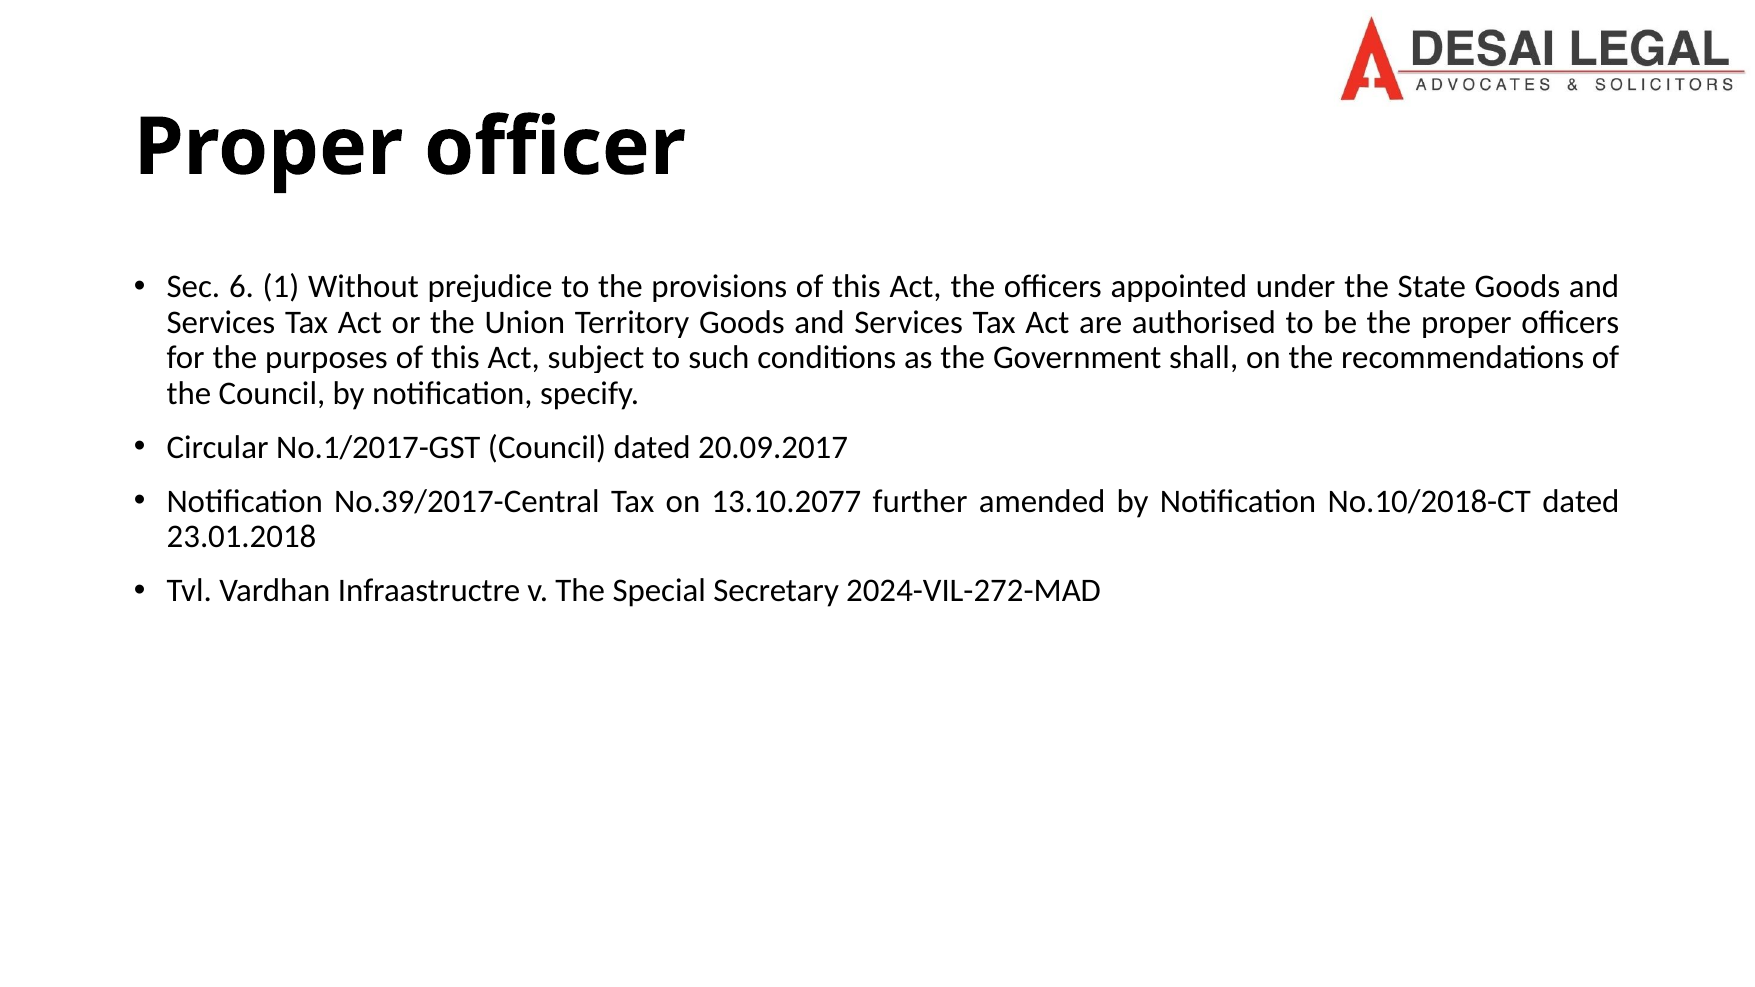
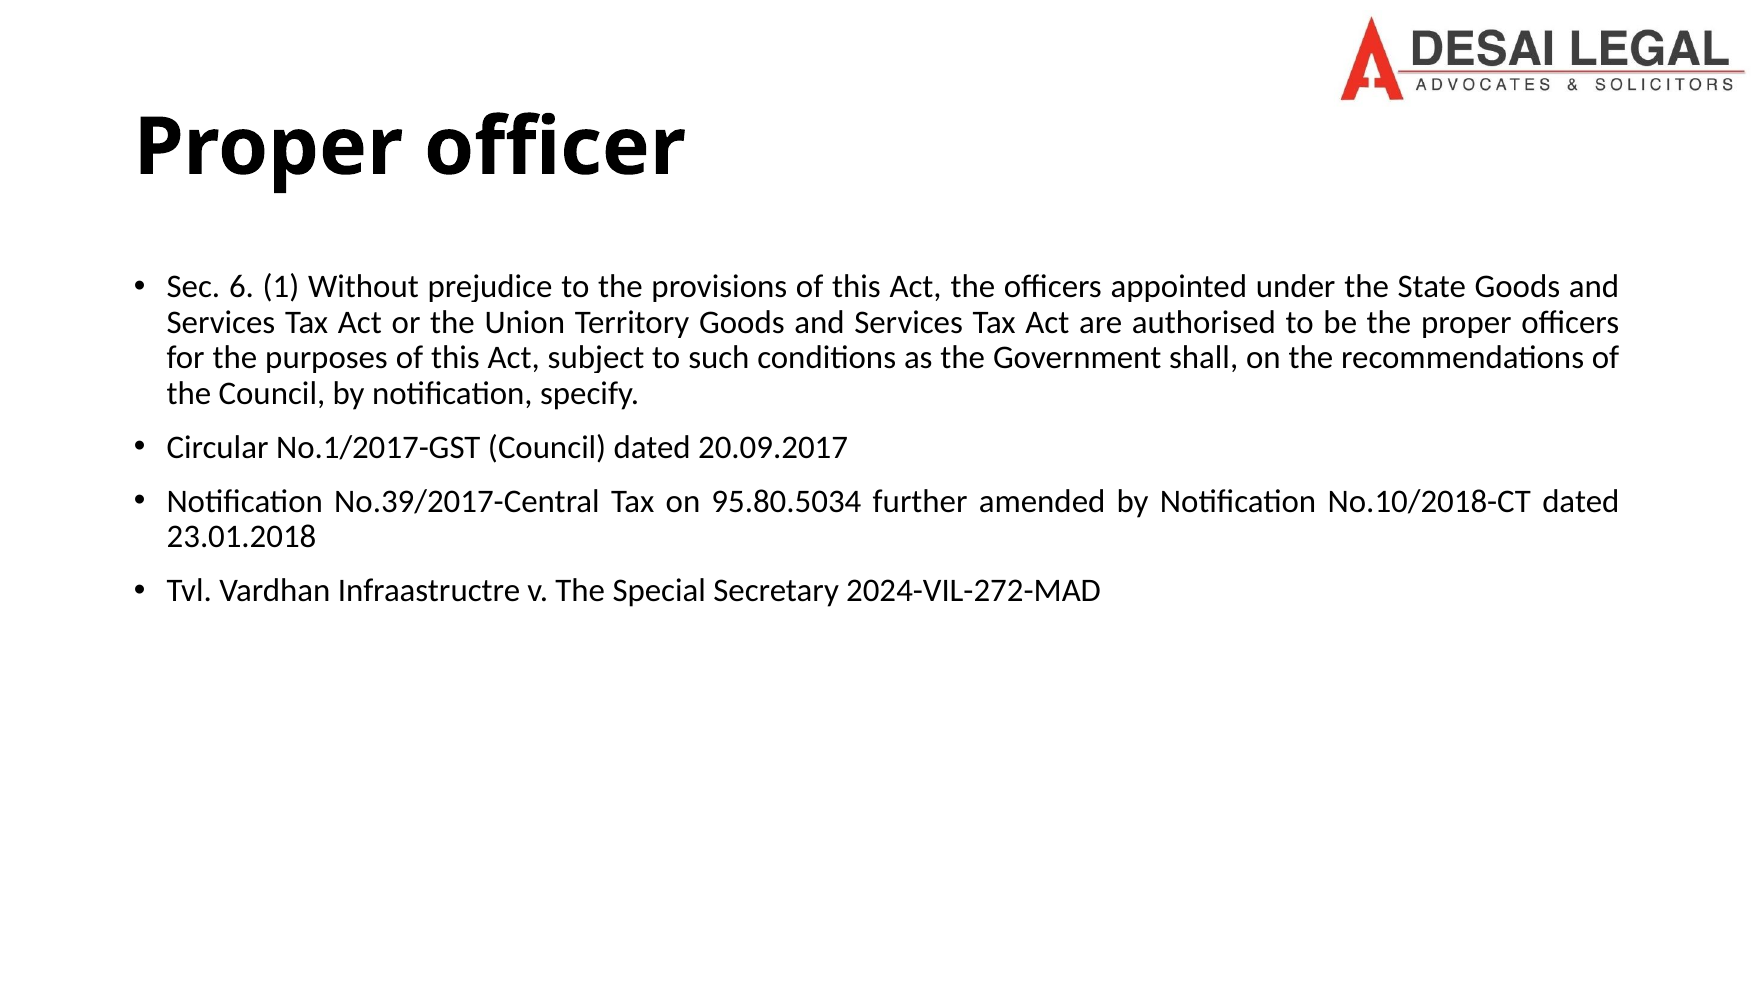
13.10.2077: 13.10.2077 -> 95.80.5034
